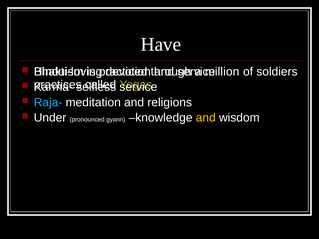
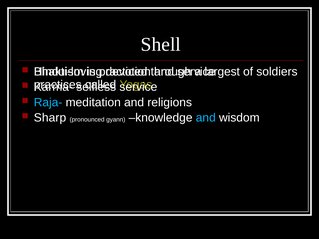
Have: Have -> Shell
million: million -> largest
Under: Under -> Sharp
and at (206, 118) colour: yellow -> light blue
